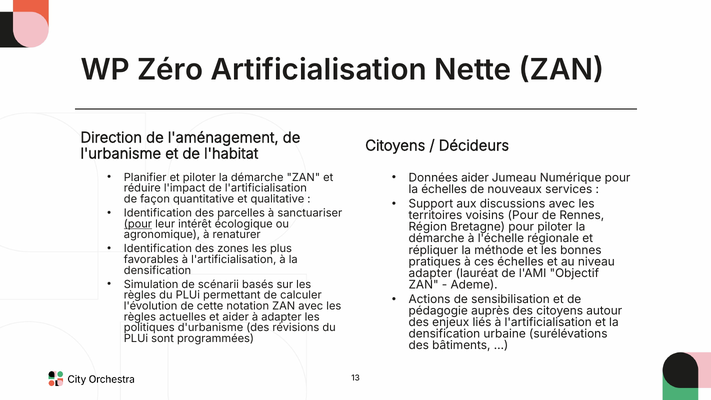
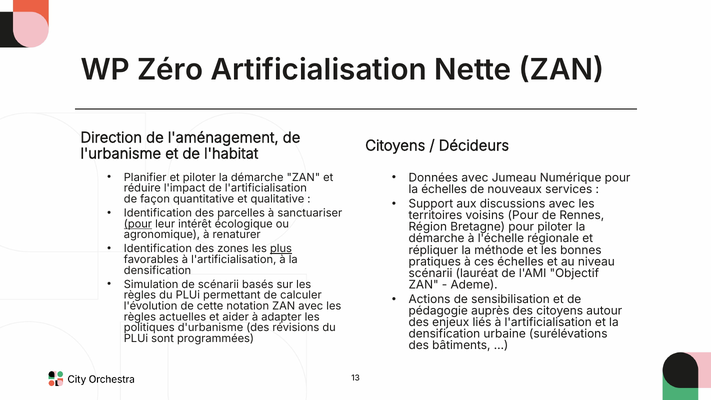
Données aider: aider -> avec
plus underline: none -> present
adapter at (430, 273): adapter -> scénarii
